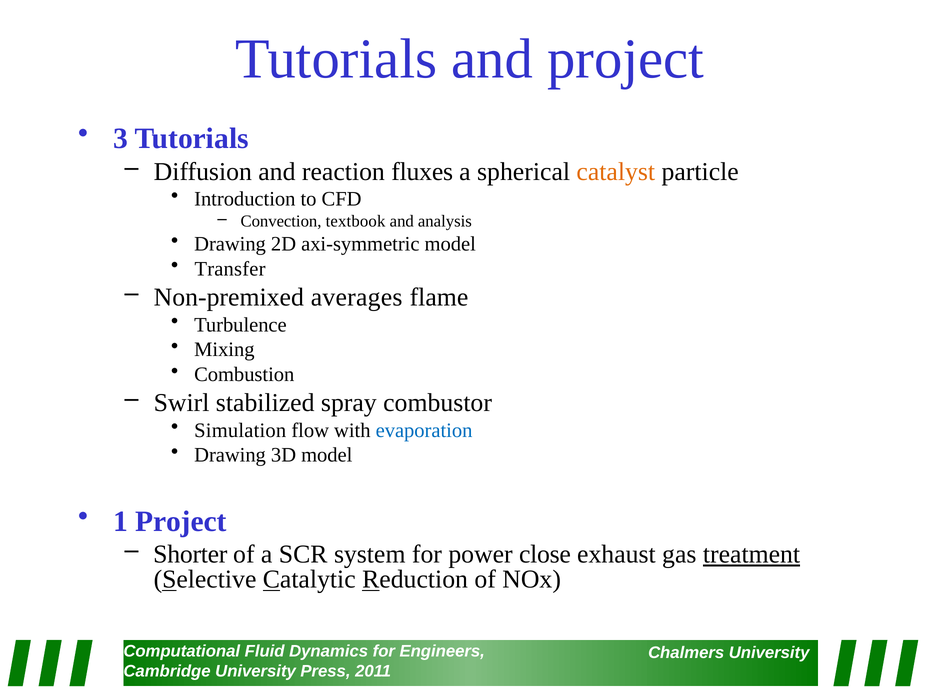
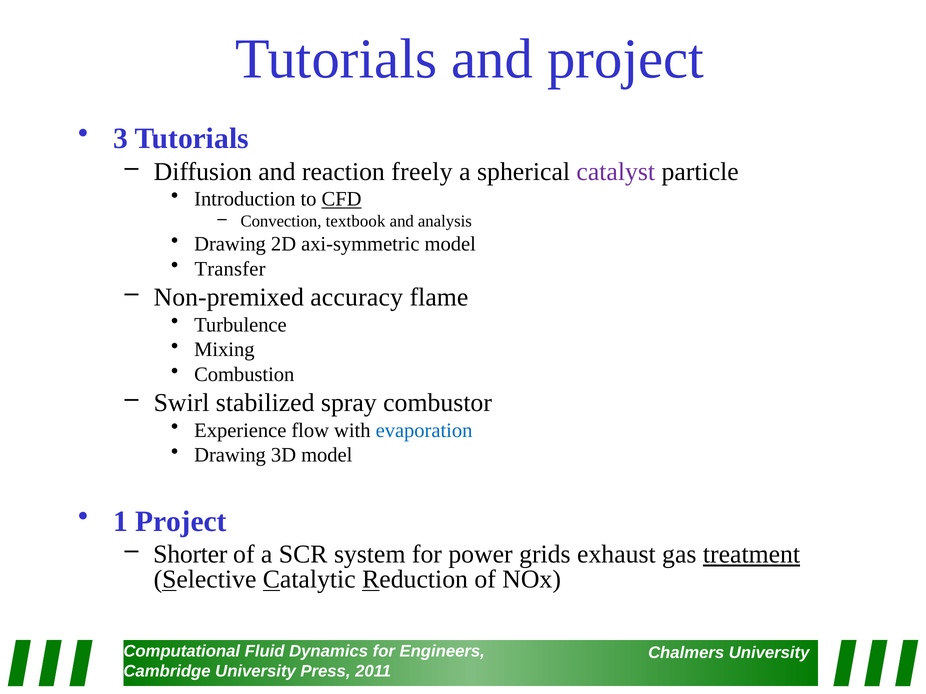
fluxes: fluxes -> freely
catalyst colour: orange -> purple
CFD underline: none -> present
averages: averages -> accuracy
Simulation: Simulation -> Experience
close: close -> grids
